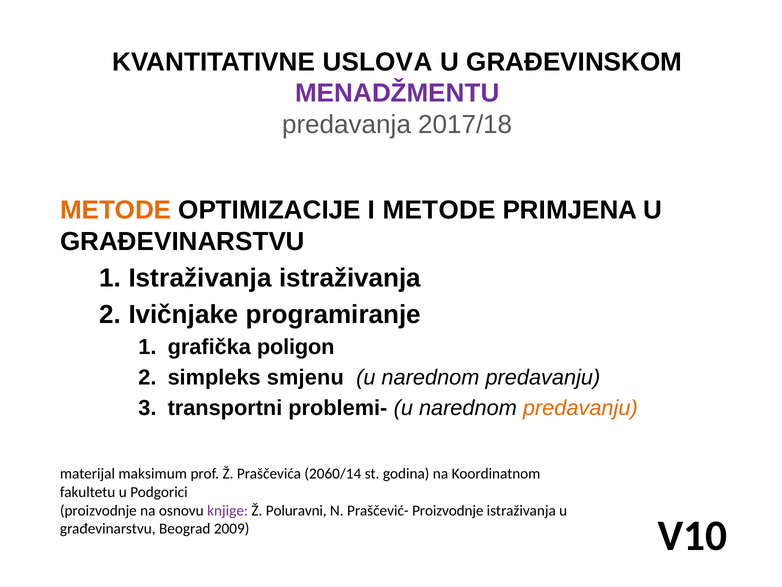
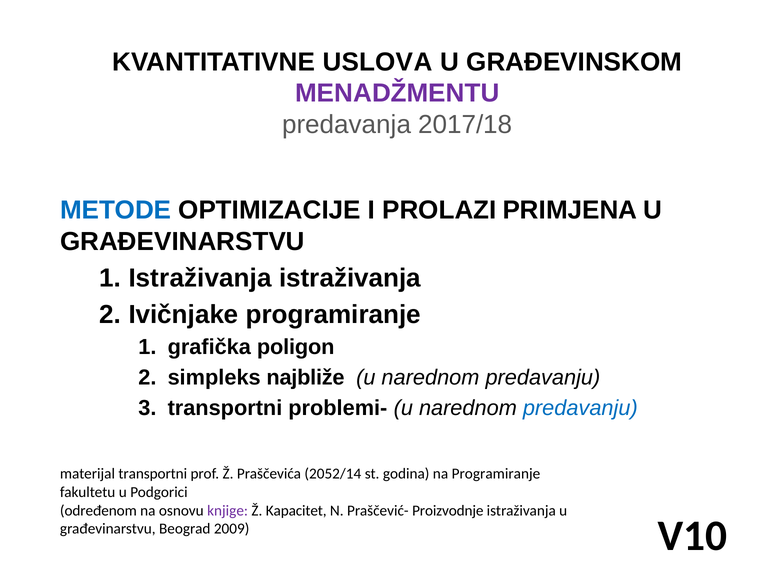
METODE at (116, 210) colour: orange -> blue
I METODE: METODE -> PROLAZI
smjenu: smjenu -> najbliže
predavanju at (580, 408) colour: orange -> blue
materijal maksimum: maksimum -> transportni
2060/14: 2060/14 -> 2052/14
na Koordinatnom: Koordinatnom -> Programiranje
proizvodnje at (98, 510): proizvodnje -> određenom
Poluravni: Poluravni -> Kapacitet
